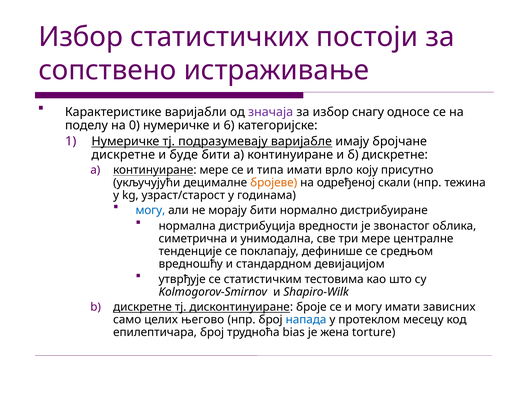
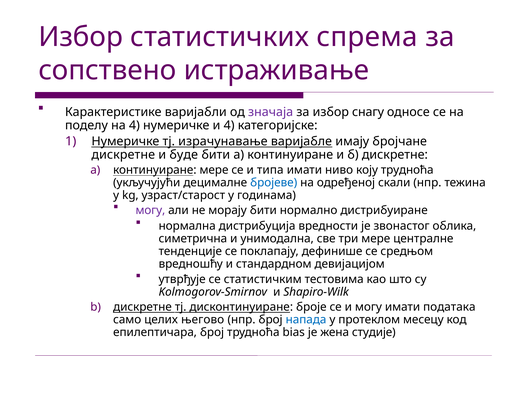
постоји: постоји -> спрема
на 0: 0 -> 4
и 6: 6 -> 4
подразумевају: подразумевају -> израчунавање
врло: врло -> ниво
коју присутно: присутно -> трудноћа
бројеве colour: orange -> blue
могу at (150, 211) colour: blue -> purple
зависних: зависних -> података
torture: torture -> студије
